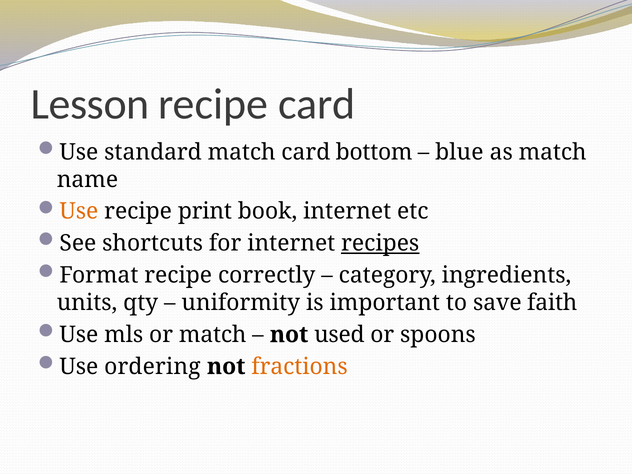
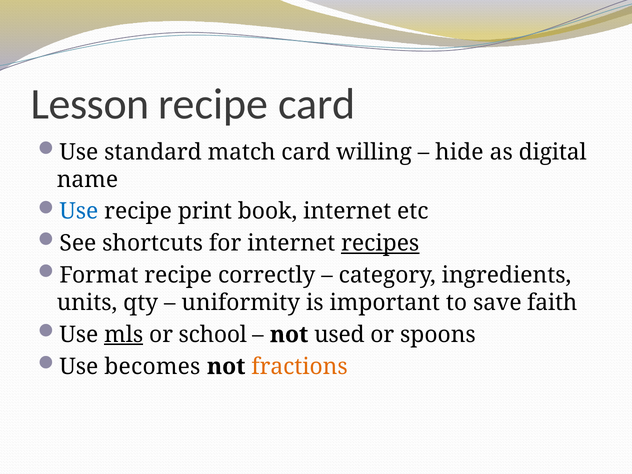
bottom: bottom -> willing
blue: blue -> hide
as match: match -> digital
Use at (79, 211) colour: orange -> blue
mls underline: none -> present
or match: match -> school
ordering: ordering -> becomes
